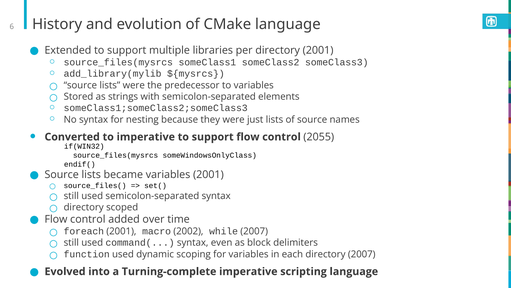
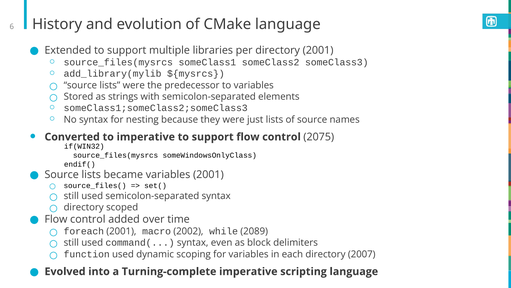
2055: 2055 -> 2075
while 2007: 2007 -> 2089
